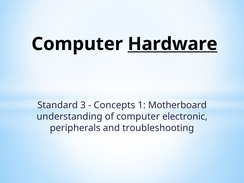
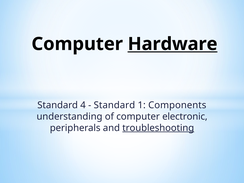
3: 3 -> 4
Concepts at (114, 105): Concepts -> Standard
Motherboard: Motherboard -> Components
troubleshooting underline: none -> present
